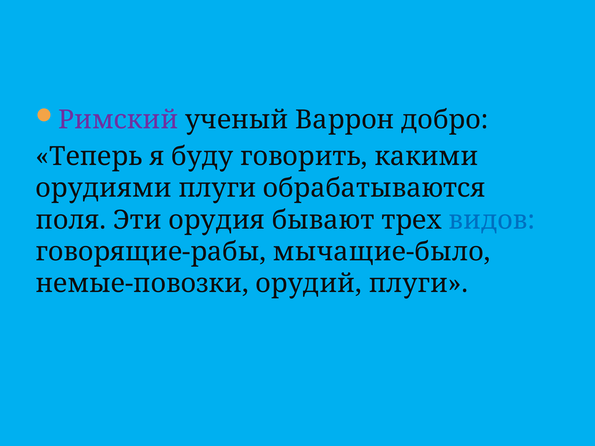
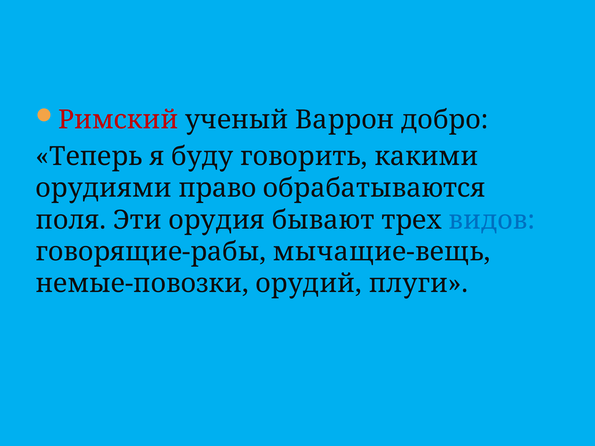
Римский colour: purple -> red
орудиями плуги: плуги -> право
мычащие-было: мычащие-было -> мычащие-вещь
